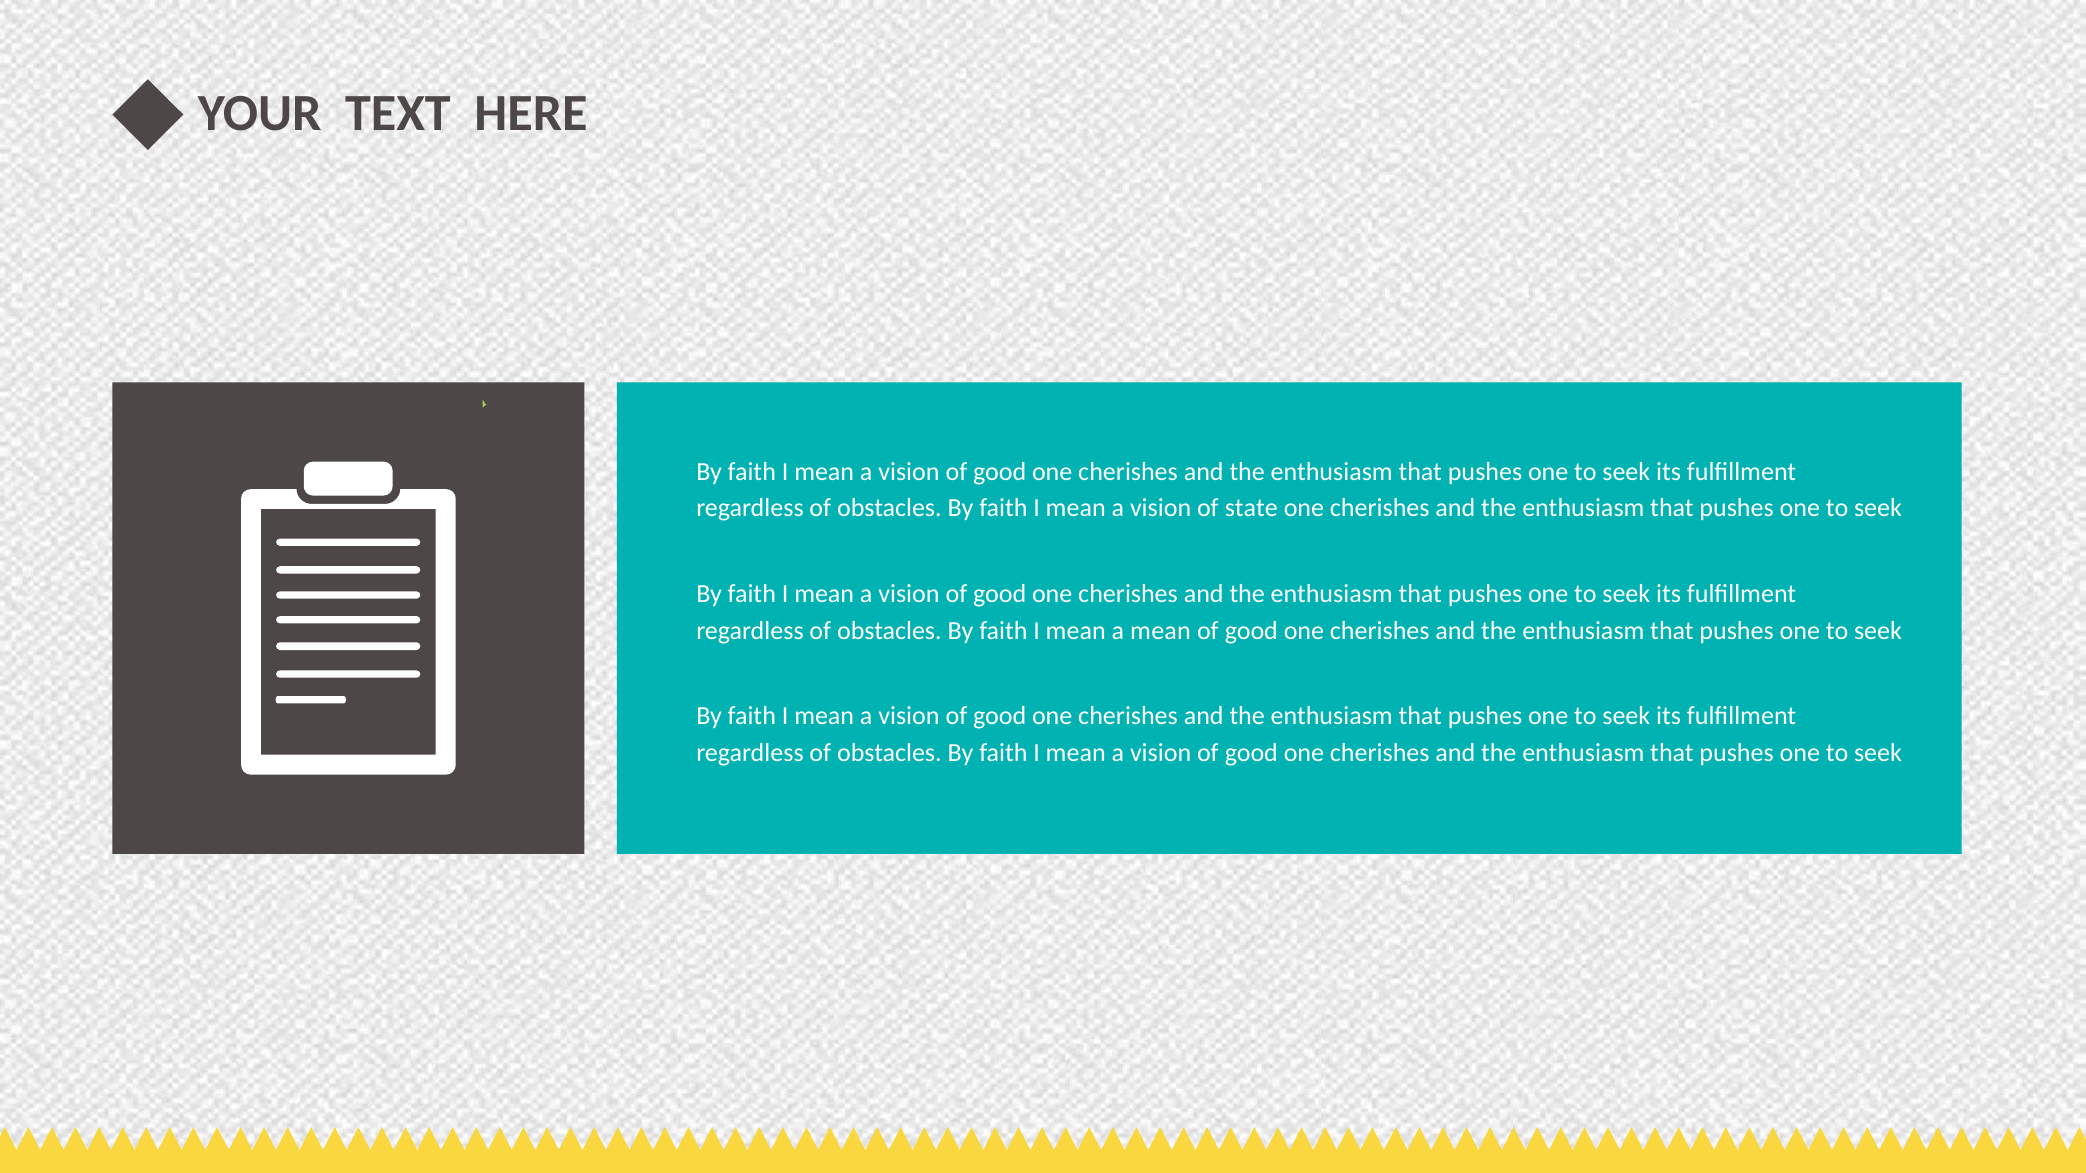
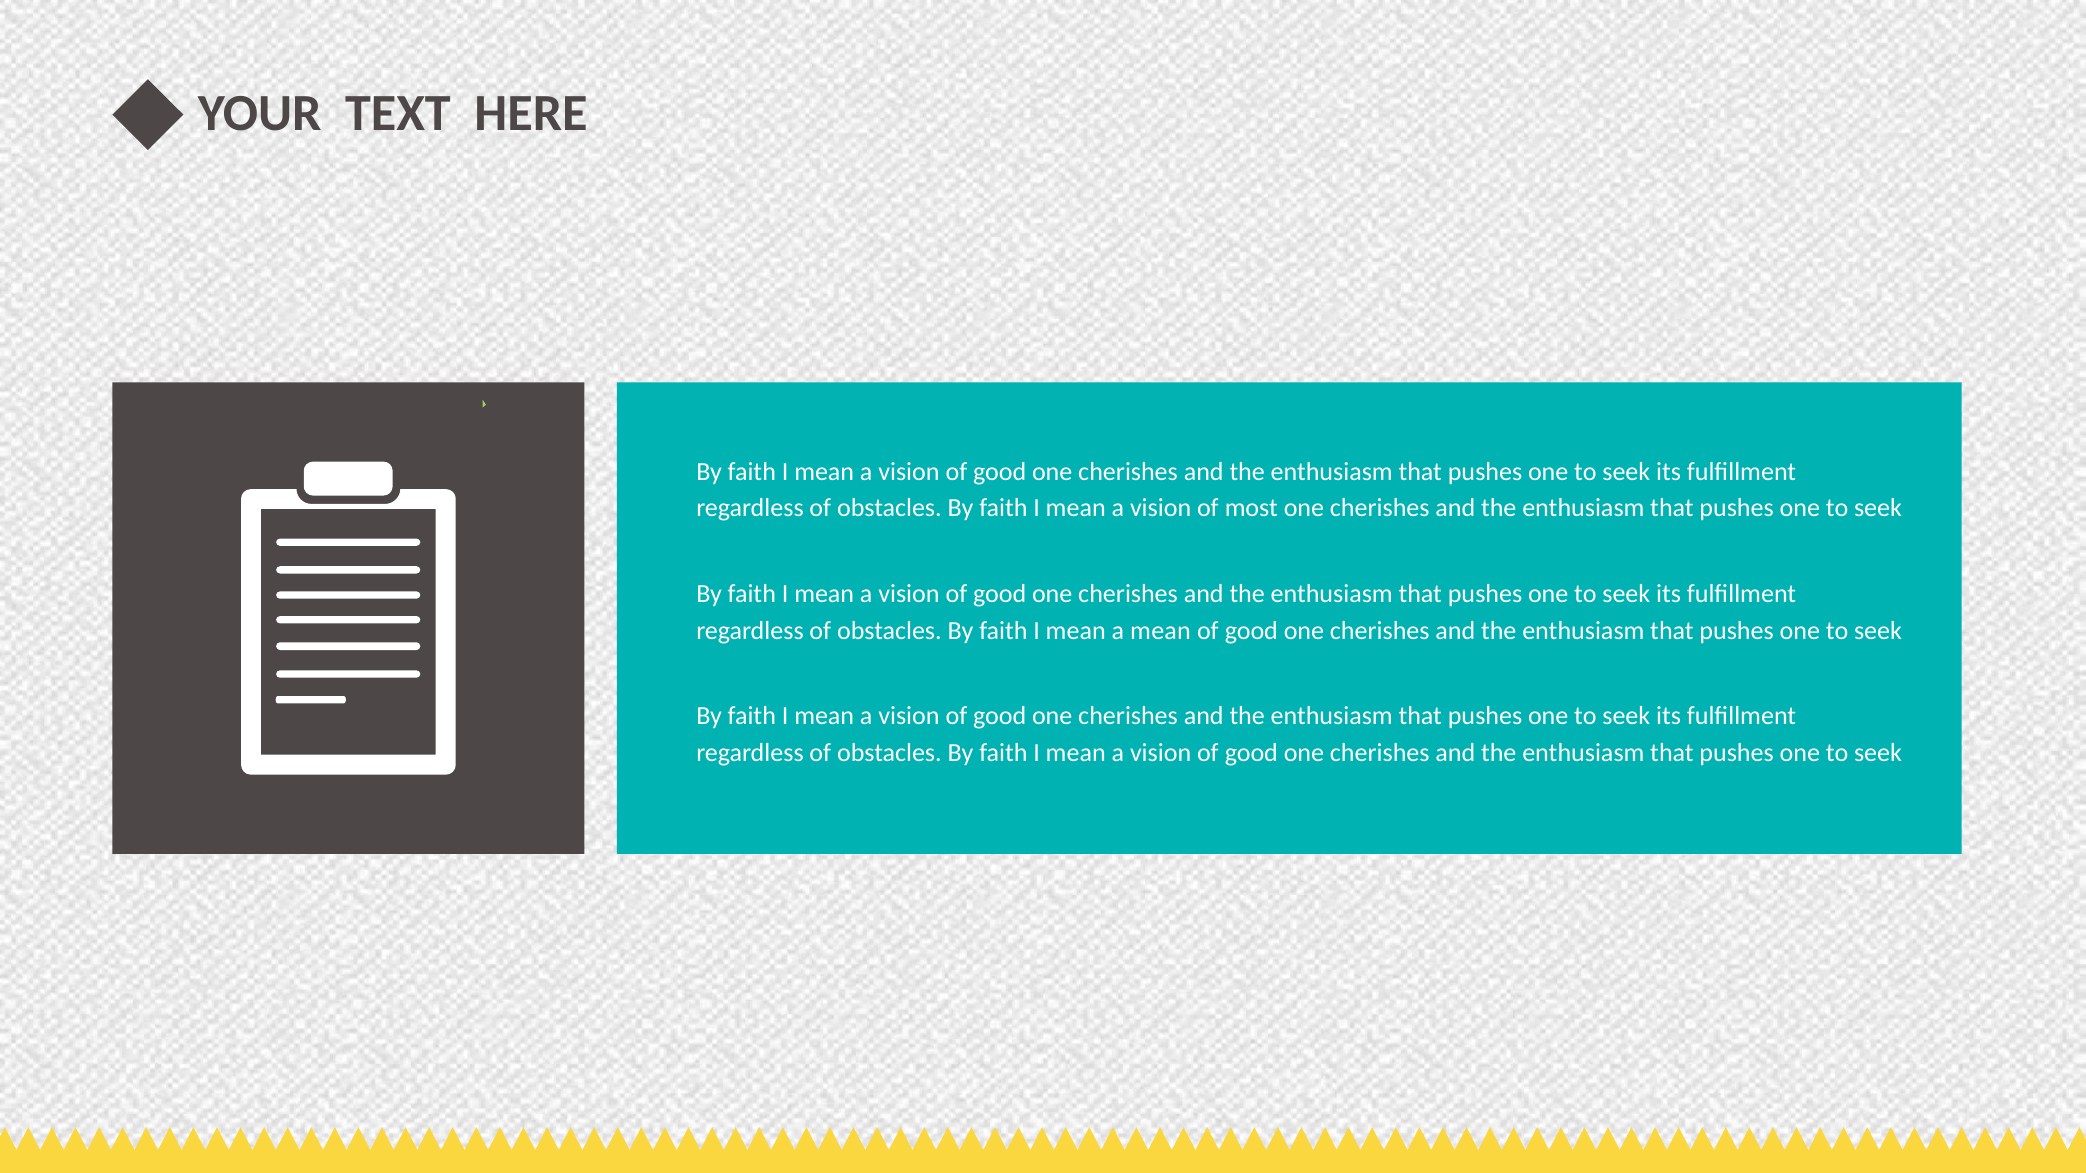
state: state -> most
